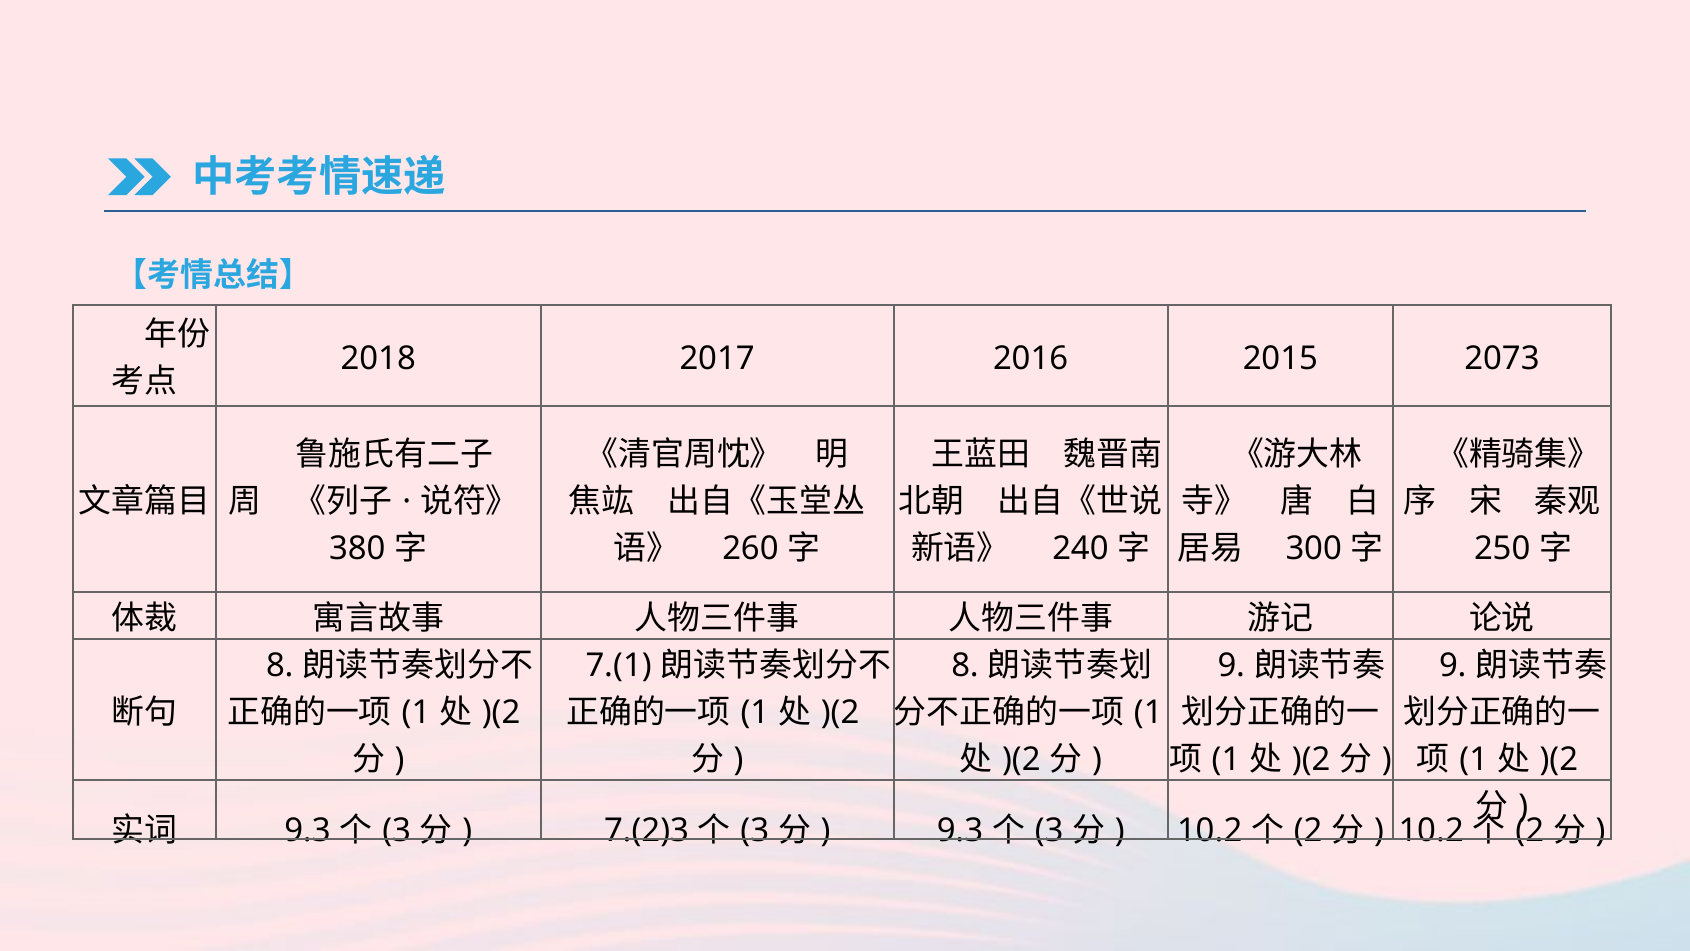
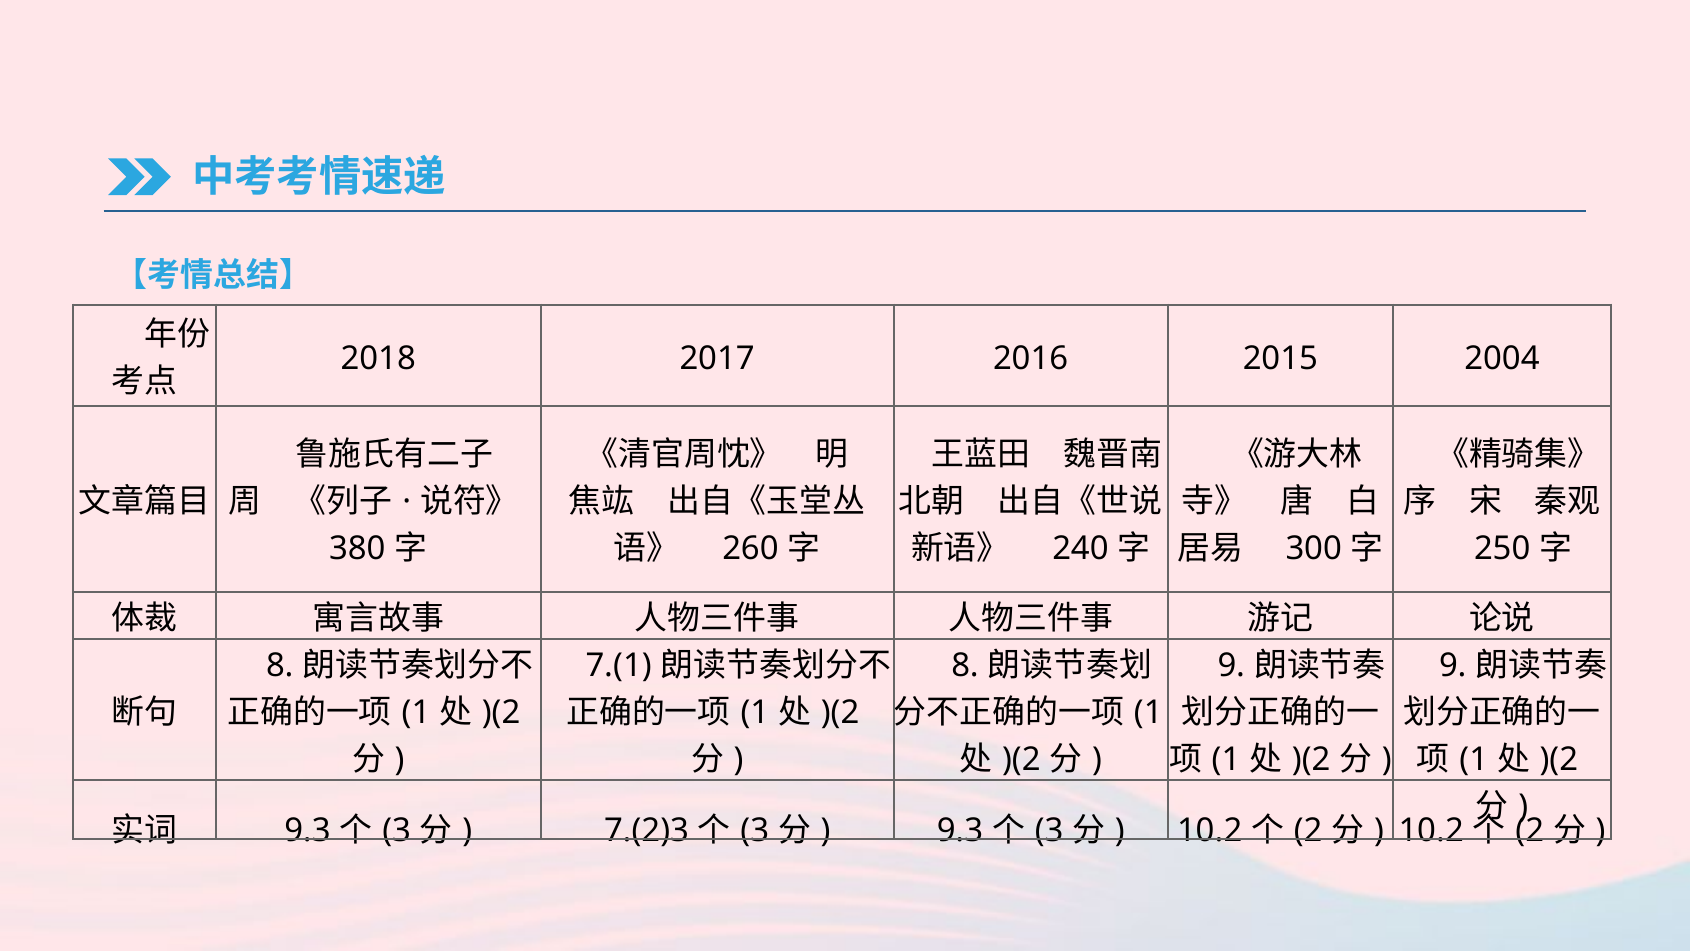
2073: 2073 -> 2004
